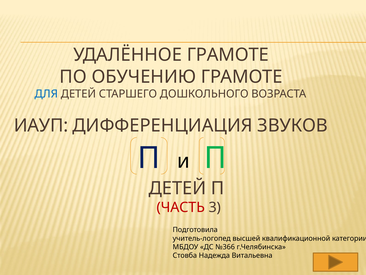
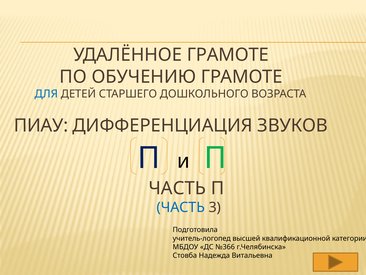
ИАУП: ИАУП -> ПИАУ
ДЕТЕЙ at (177, 188): ДЕТЕЙ -> ЧАСТЬ
ЧАСТЬ at (181, 207) colour: red -> blue
